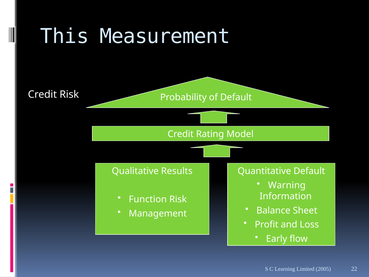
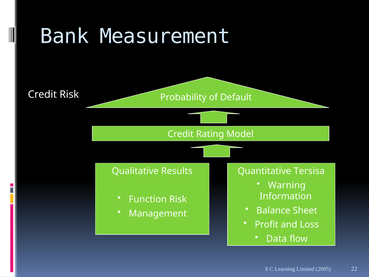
This: This -> Bank
Quantitative Default: Default -> Tersisa
Early: Early -> Data
